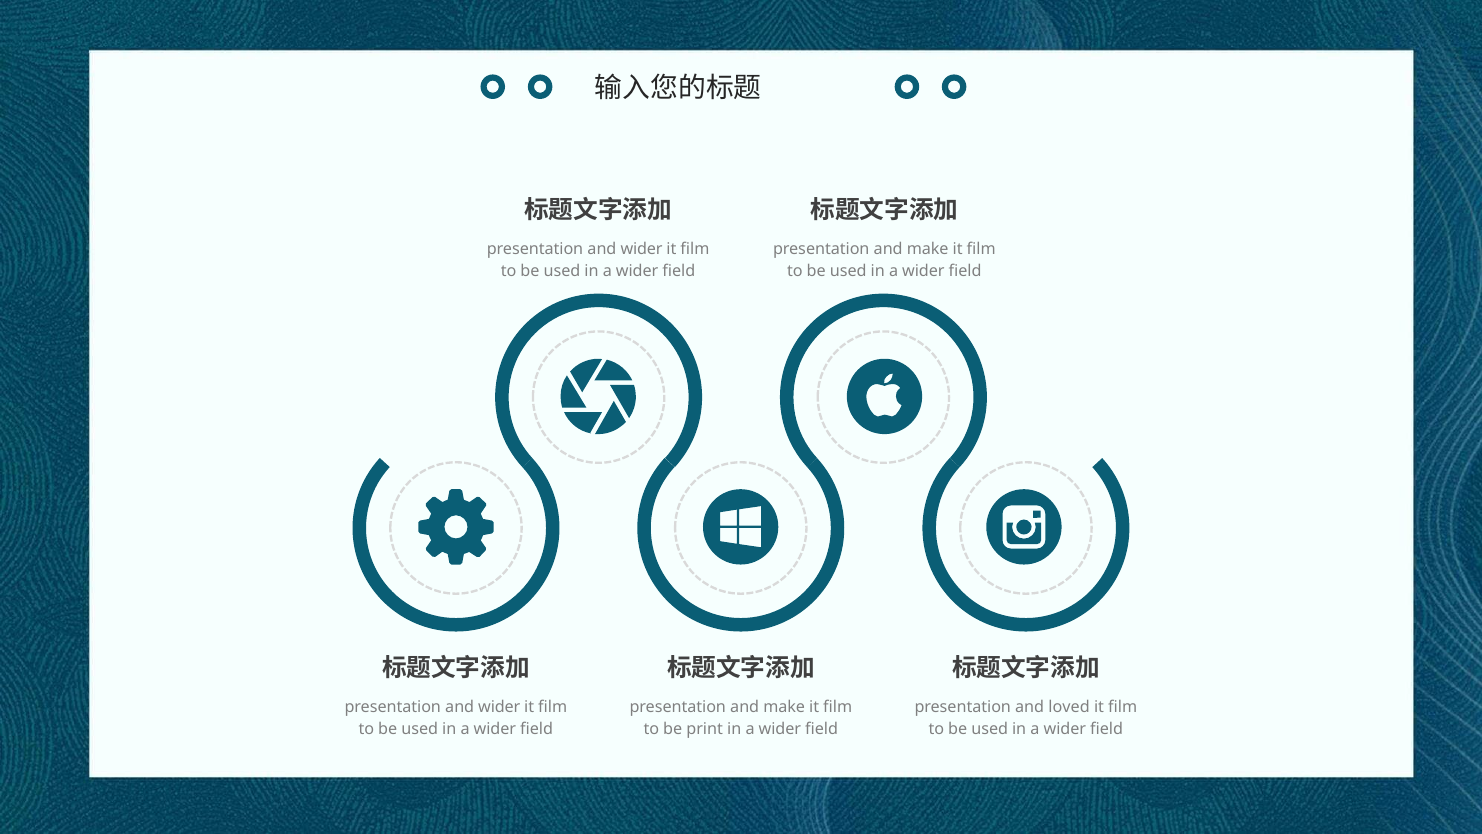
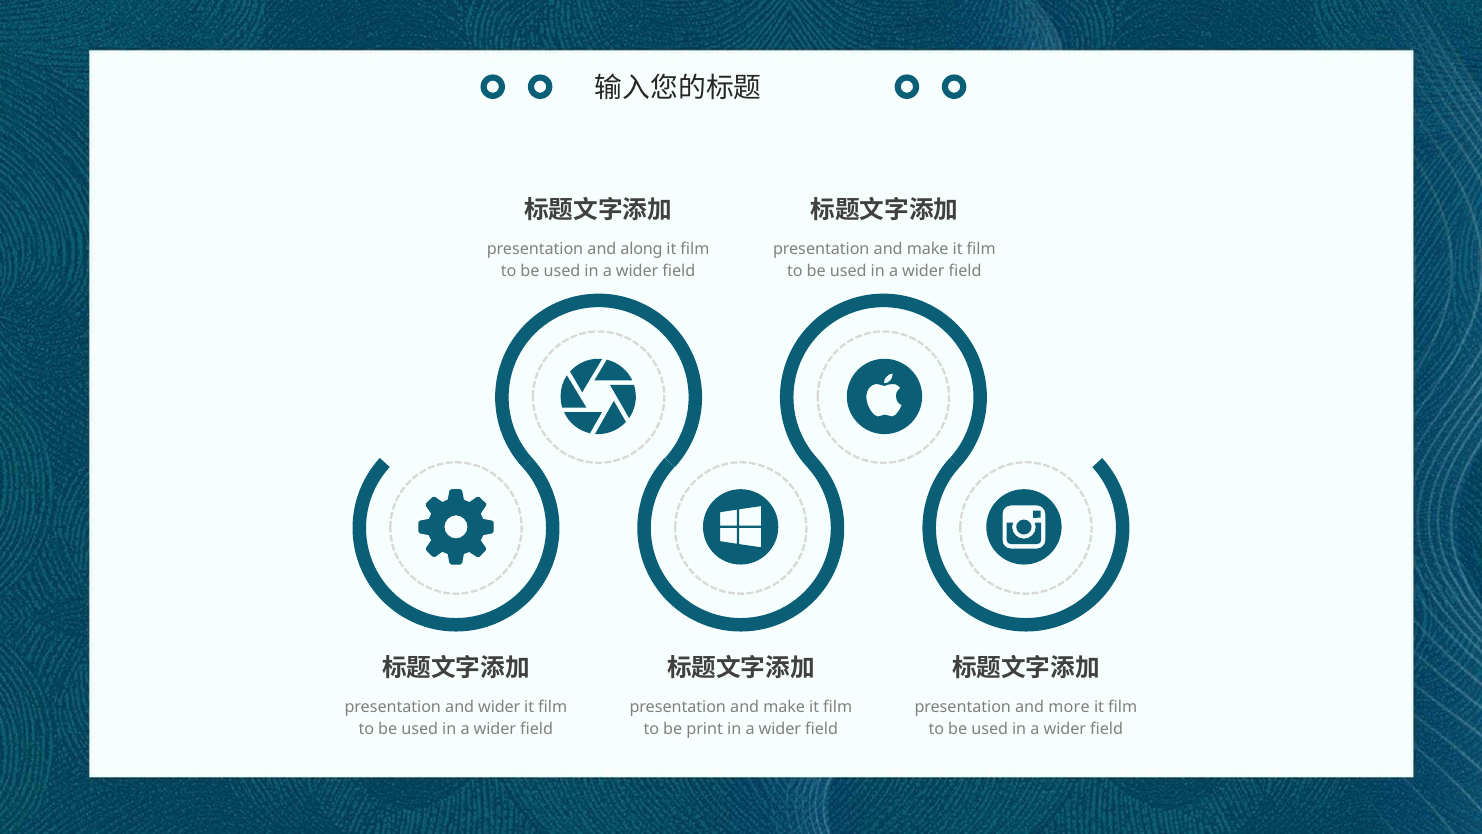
wider at (642, 249): wider -> along
loved: loved -> more
